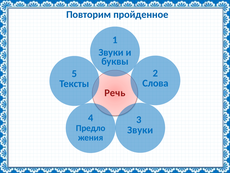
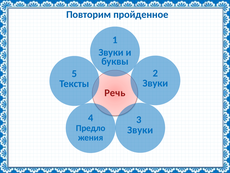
Слова at (155, 83): Слова -> Звуки
